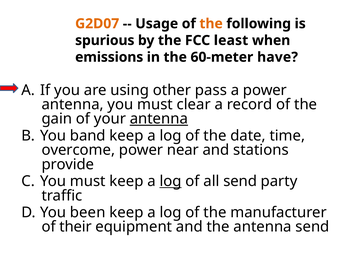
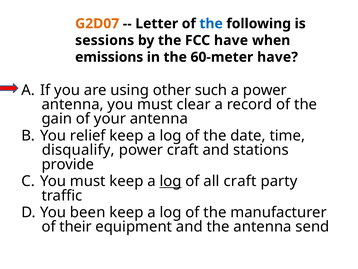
Usage: Usage -> Letter
the at (211, 24) colour: orange -> blue
spurious: spurious -> sessions
FCC least: least -> have
pass: pass -> such
antenna at (159, 119) underline: present -> none
band: band -> relief
overcome: overcome -> disqualify
power near: near -> craft
all send: send -> craft
